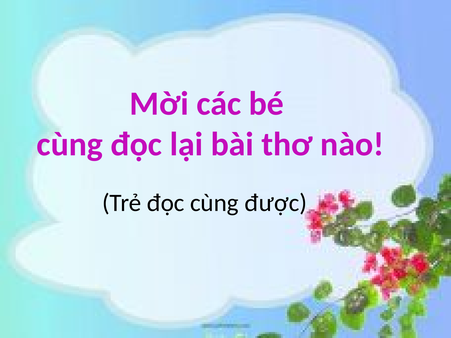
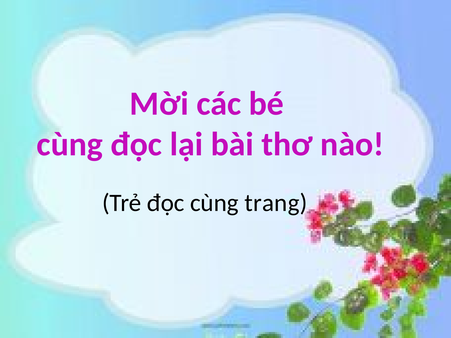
được: được -> trang
